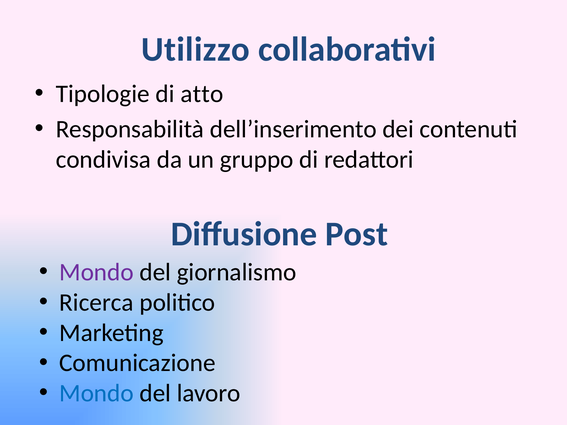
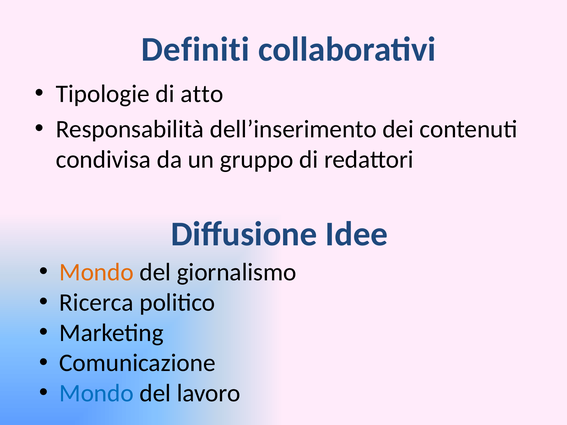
Utilizzo: Utilizzo -> Definiti
Post: Post -> Idee
Mondo at (96, 272) colour: purple -> orange
